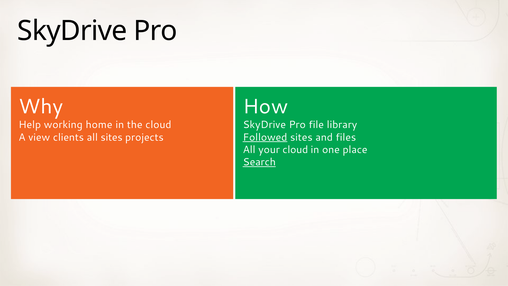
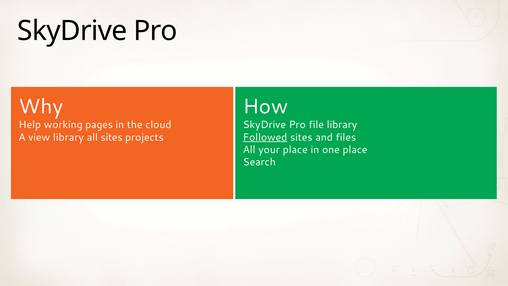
home: home -> pages
view clients: clients -> library
your cloud: cloud -> place
Search underline: present -> none
